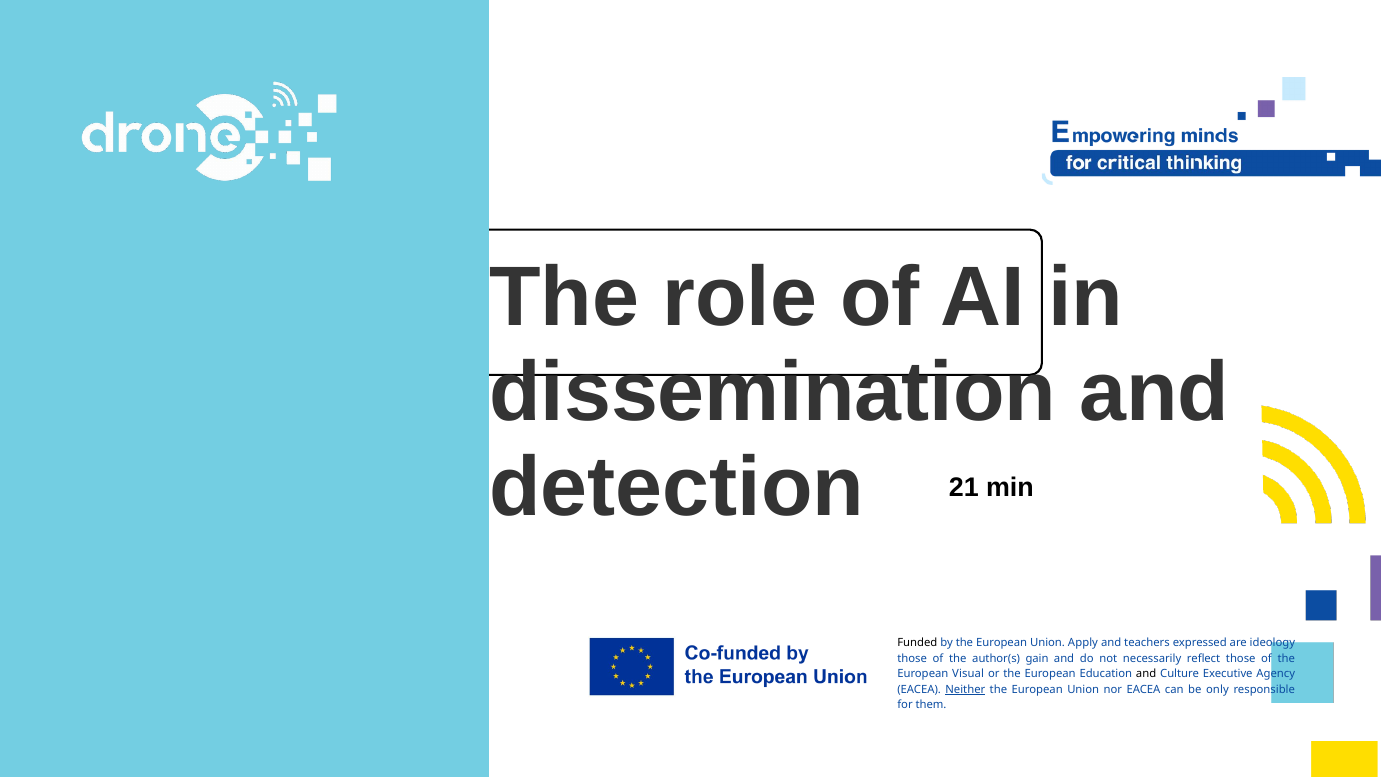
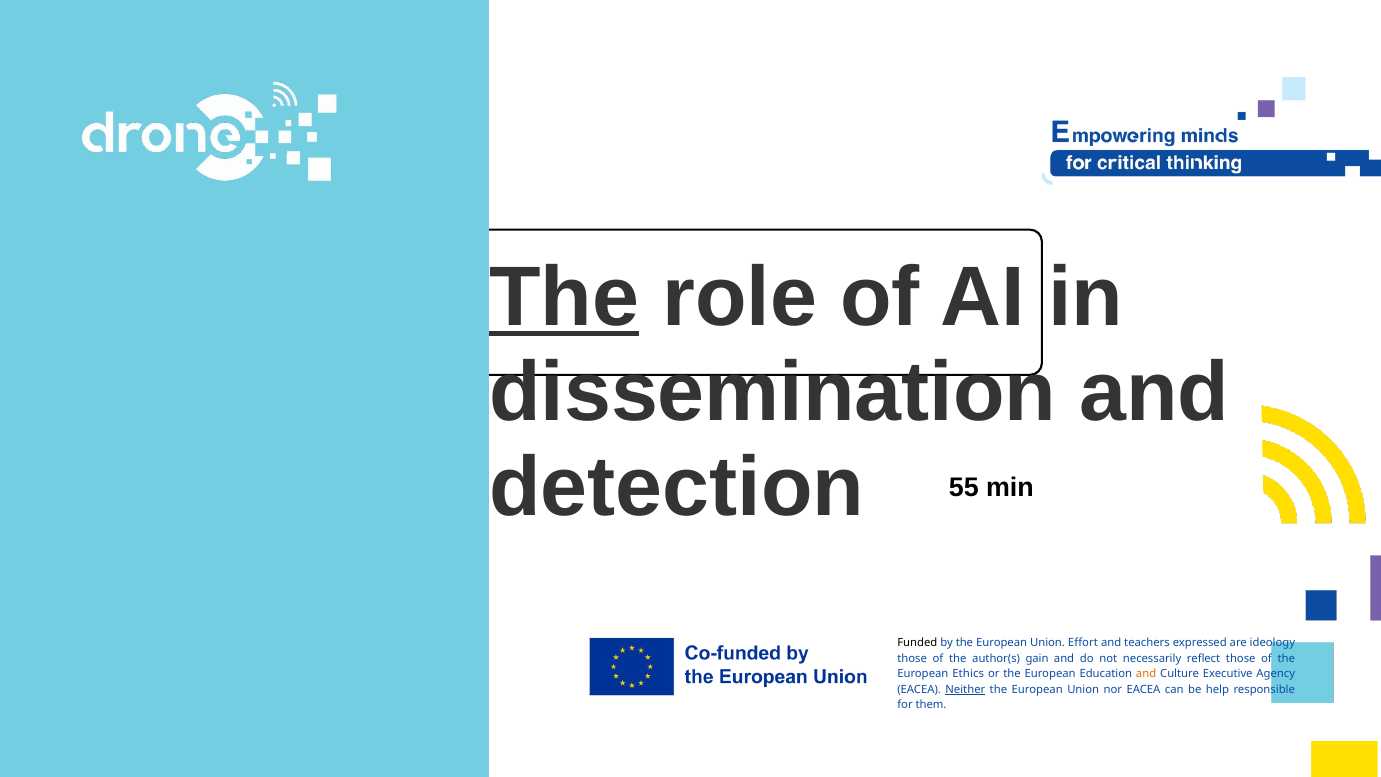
The at (564, 298) underline: none -> present
21: 21 -> 55
Apply: Apply -> Effort
Visual: Visual -> Ethics
and at (1146, 674) colour: black -> orange
only: only -> help
